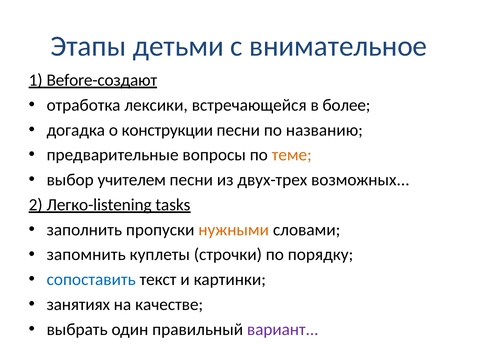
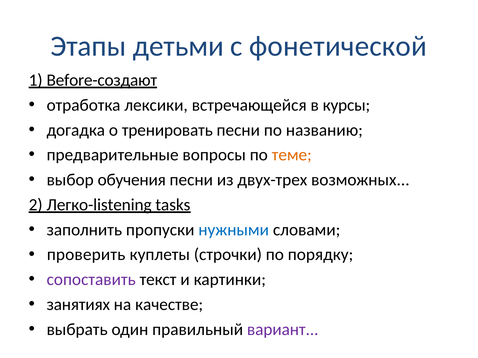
внимательное: внимательное -> фонетической
более: более -> курсы
конструкции: конструкции -> тренировать
учителем: учителем -> обучения
нужными colour: orange -> blue
запомнить: запомнить -> проверить
сопоставить colour: blue -> purple
